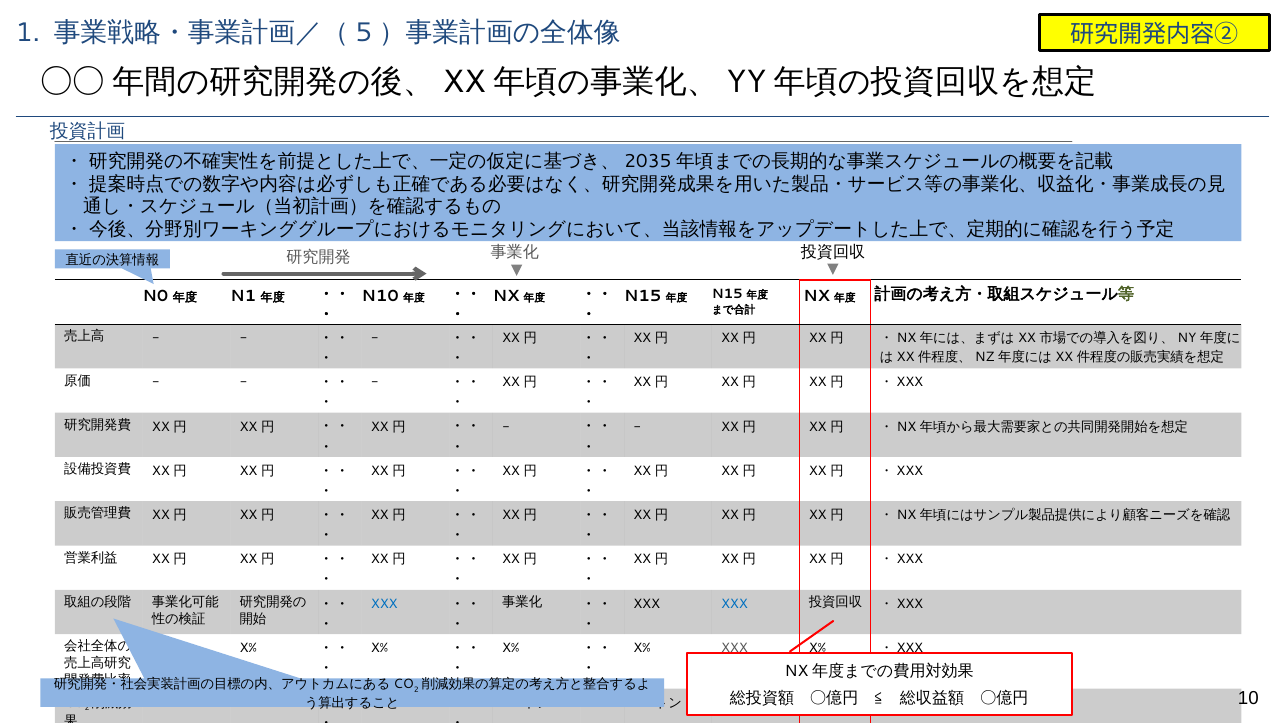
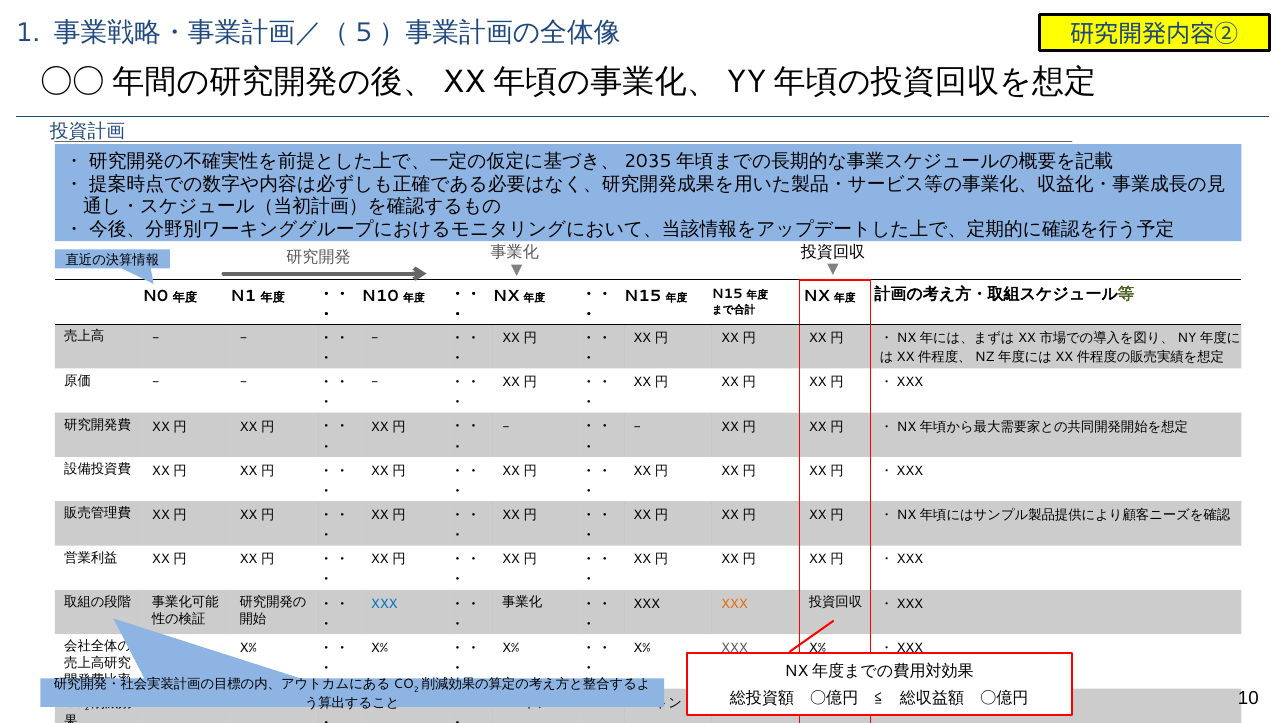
XXX at (734, 604) colour: blue -> orange
